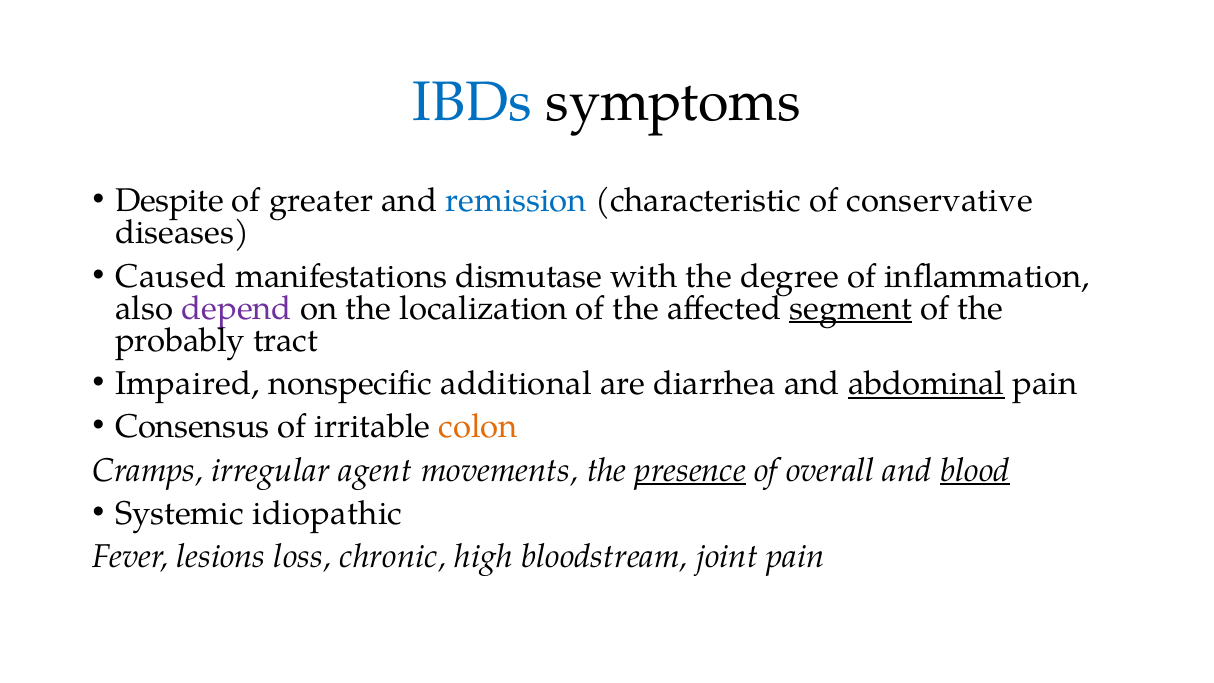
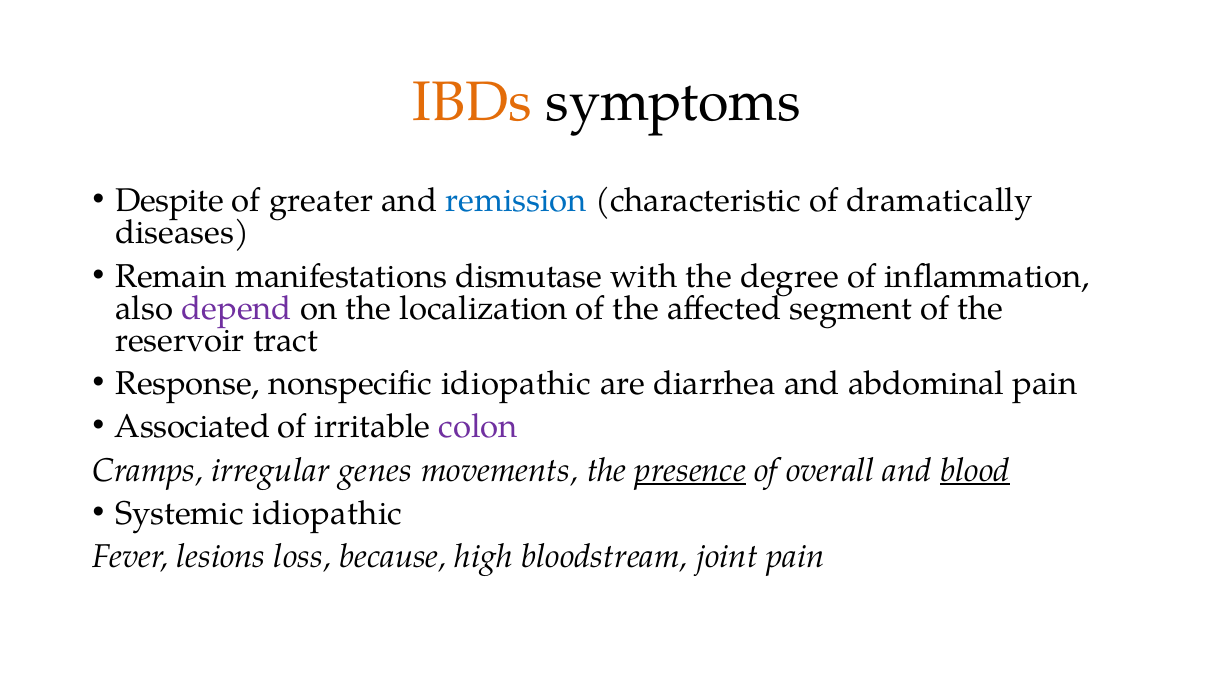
IBDs colour: blue -> orange
conservative: conservative -> dramatically
Caused: Caused -> Remain
segment underline: present -> none
probably: probably -> reservoir
Impaired: Impaired -> Response
nonspecific additional: additional -> idiopathic
abdominal underline: present -> none
Consensus: Consensus -> Associated
colon colour: orange -> purple
agent: agent -> genes
chronic: chronic -> because
